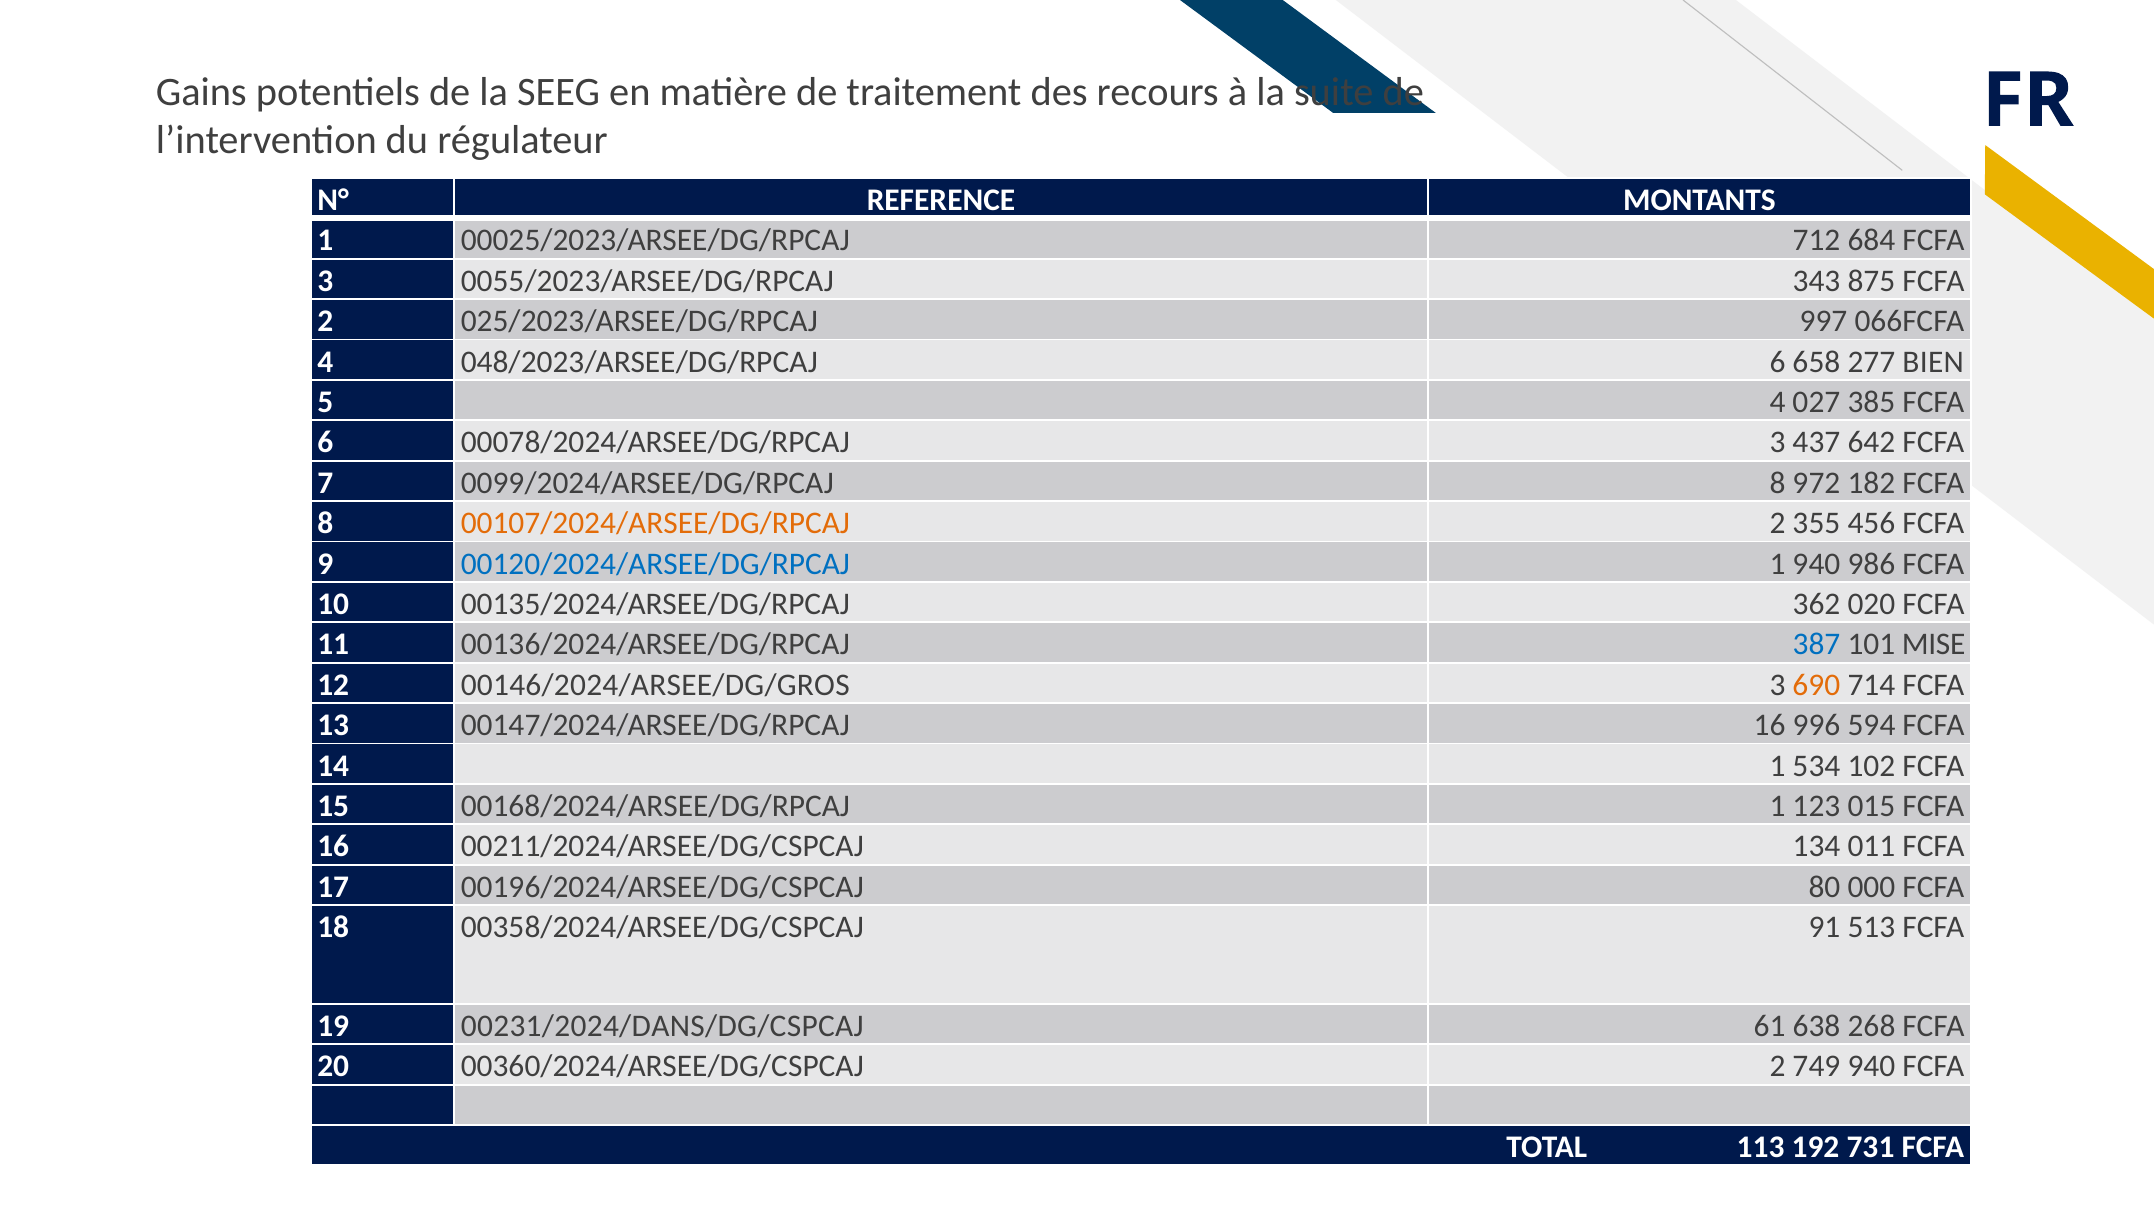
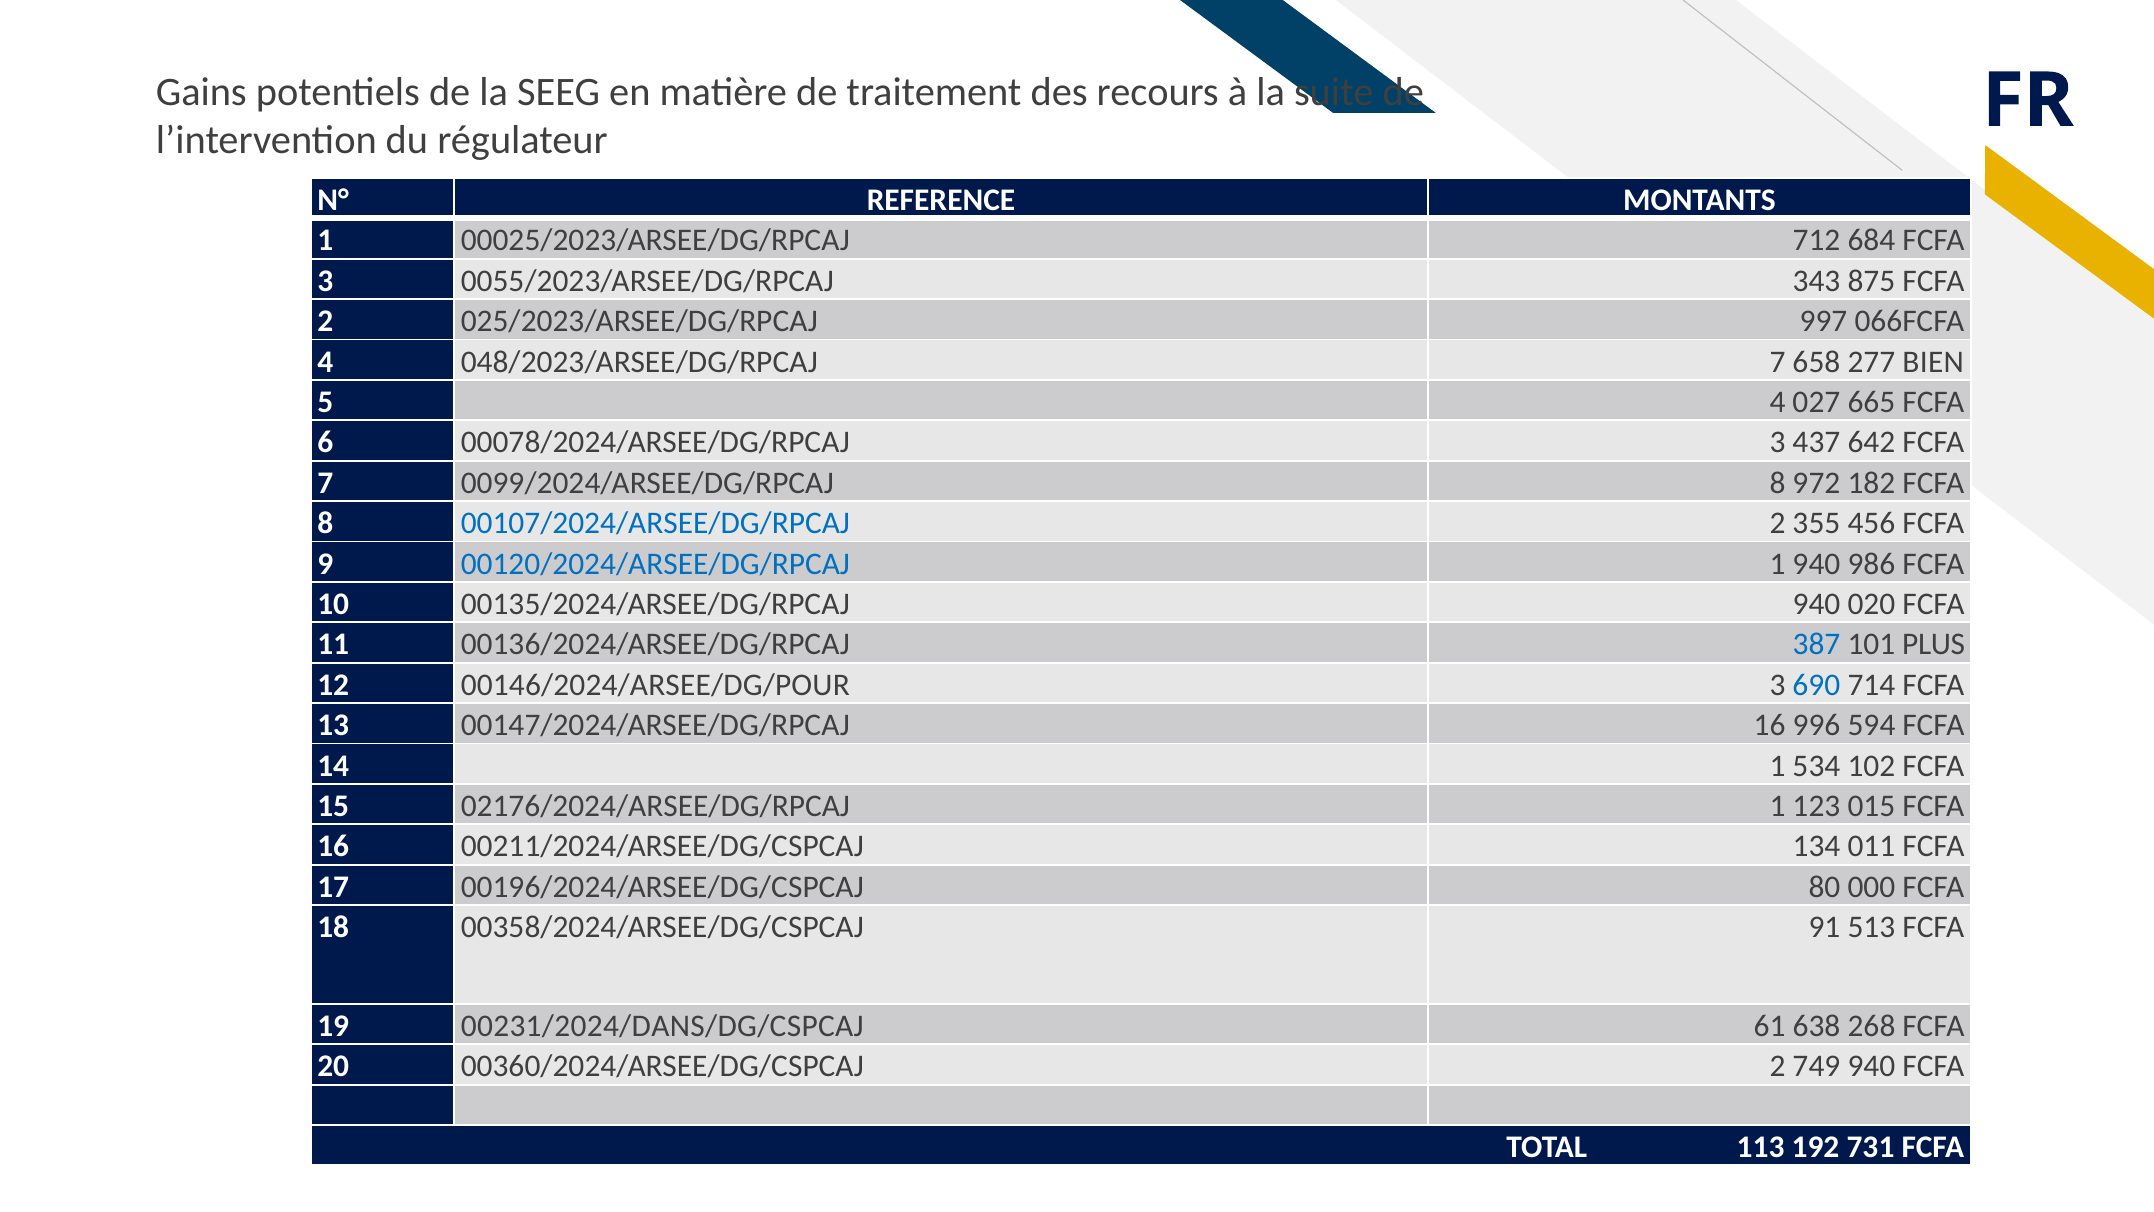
048/2023/ARSEE/DG/RPCAJ 6: 6 -> 7
385: 385 -> 665
00107/2024/ARSEE/DG/RPCAJ colour: orange -> blue
00135/2024/ARSEE/DG/RPCAJ 362: 362 -> 940
MISE: MISE -> PLUS
00146/2024/ARSEE/DG/GROS: 00146/2024/ARSEE/DG/GROS -> 00146/2024/ARSEE/DG/POUR
690 colour: orange -> blue
00168/2024/ARSEE/DG/RPCAJ: 00168/2024/ARSEE/DG/RPCAJ -> 02176/2024/ARSEE/DG/RPCAJ
